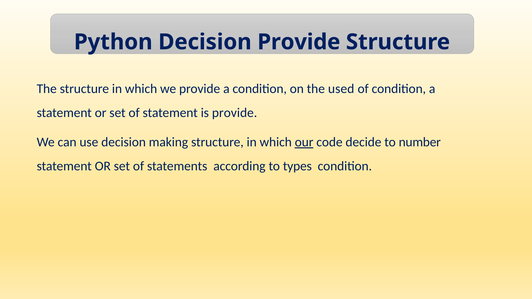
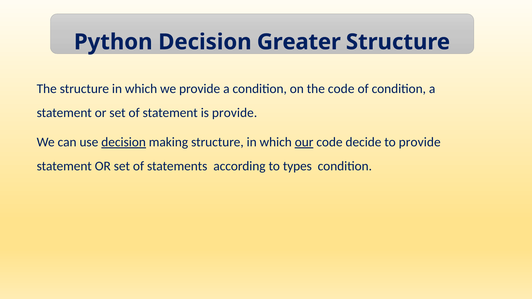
Decision Provide: Provide -> Greater
the used: used -> code
decision at (124, 142) underline: none -> present
to number: number -> provide
